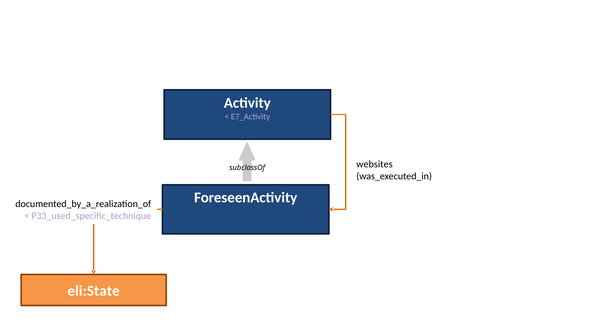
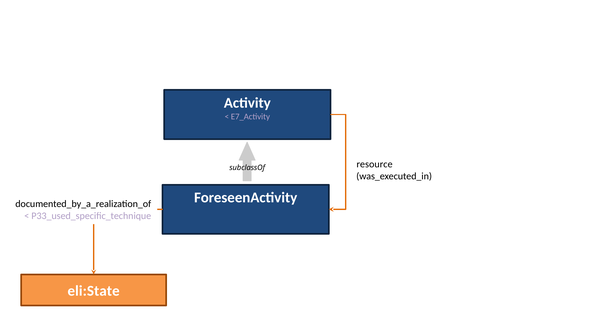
websites: websites -> resource
